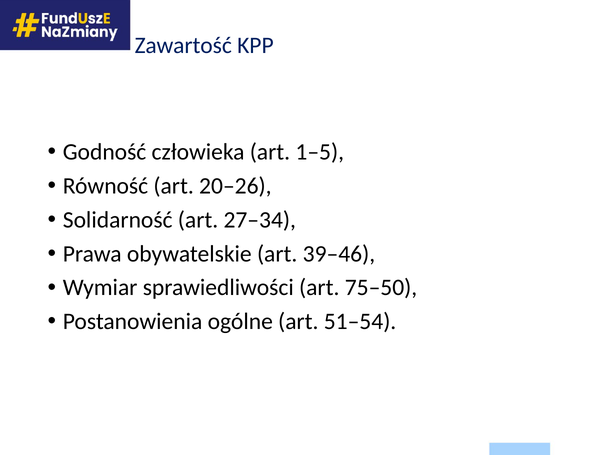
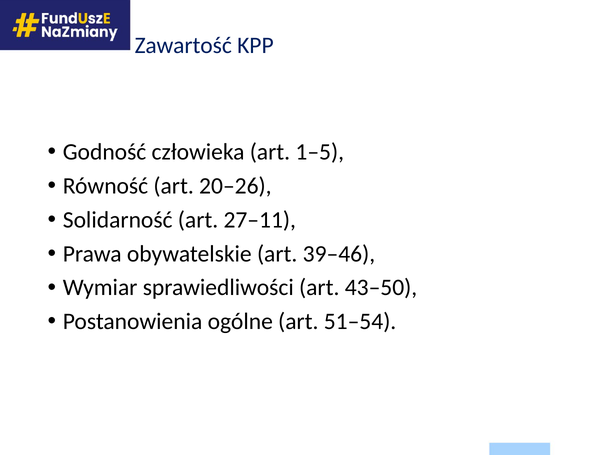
27–34: 27–34 -> 27–11
75–50: 75–50 -> 43–50
